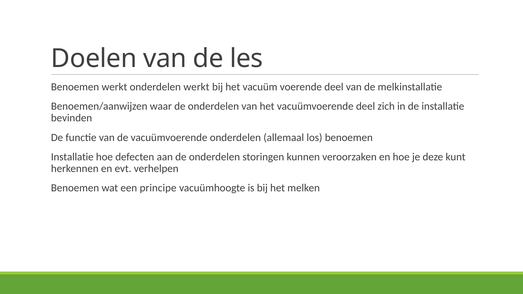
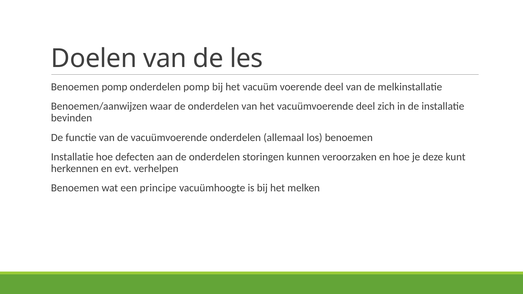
Benoemen werkt: werkt -> pomp
onderdelen werkt: werkt -> pomp
